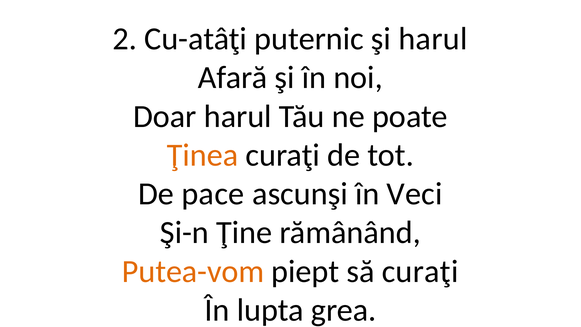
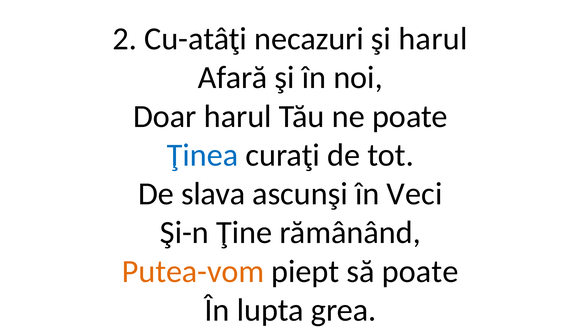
puternic: puternic -> necazuri
Ţinea colour: orange -> blue
pace: pace -> slava
să curaţi: curaţi -> poate
